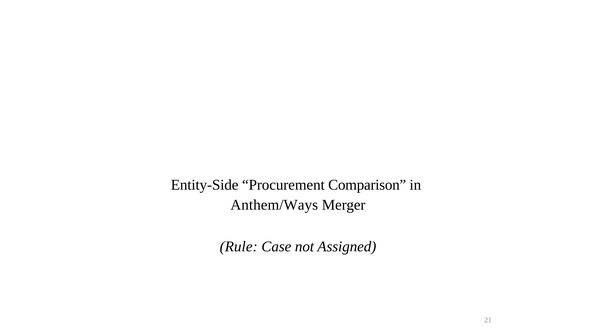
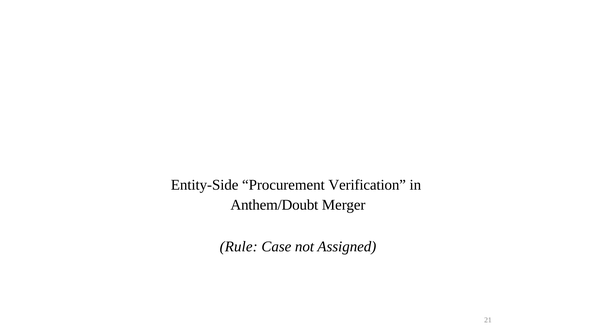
Comparison: Comparison -> Verification
Anthem/Ways: Anthem/Ways -> Anthem/Doubt
